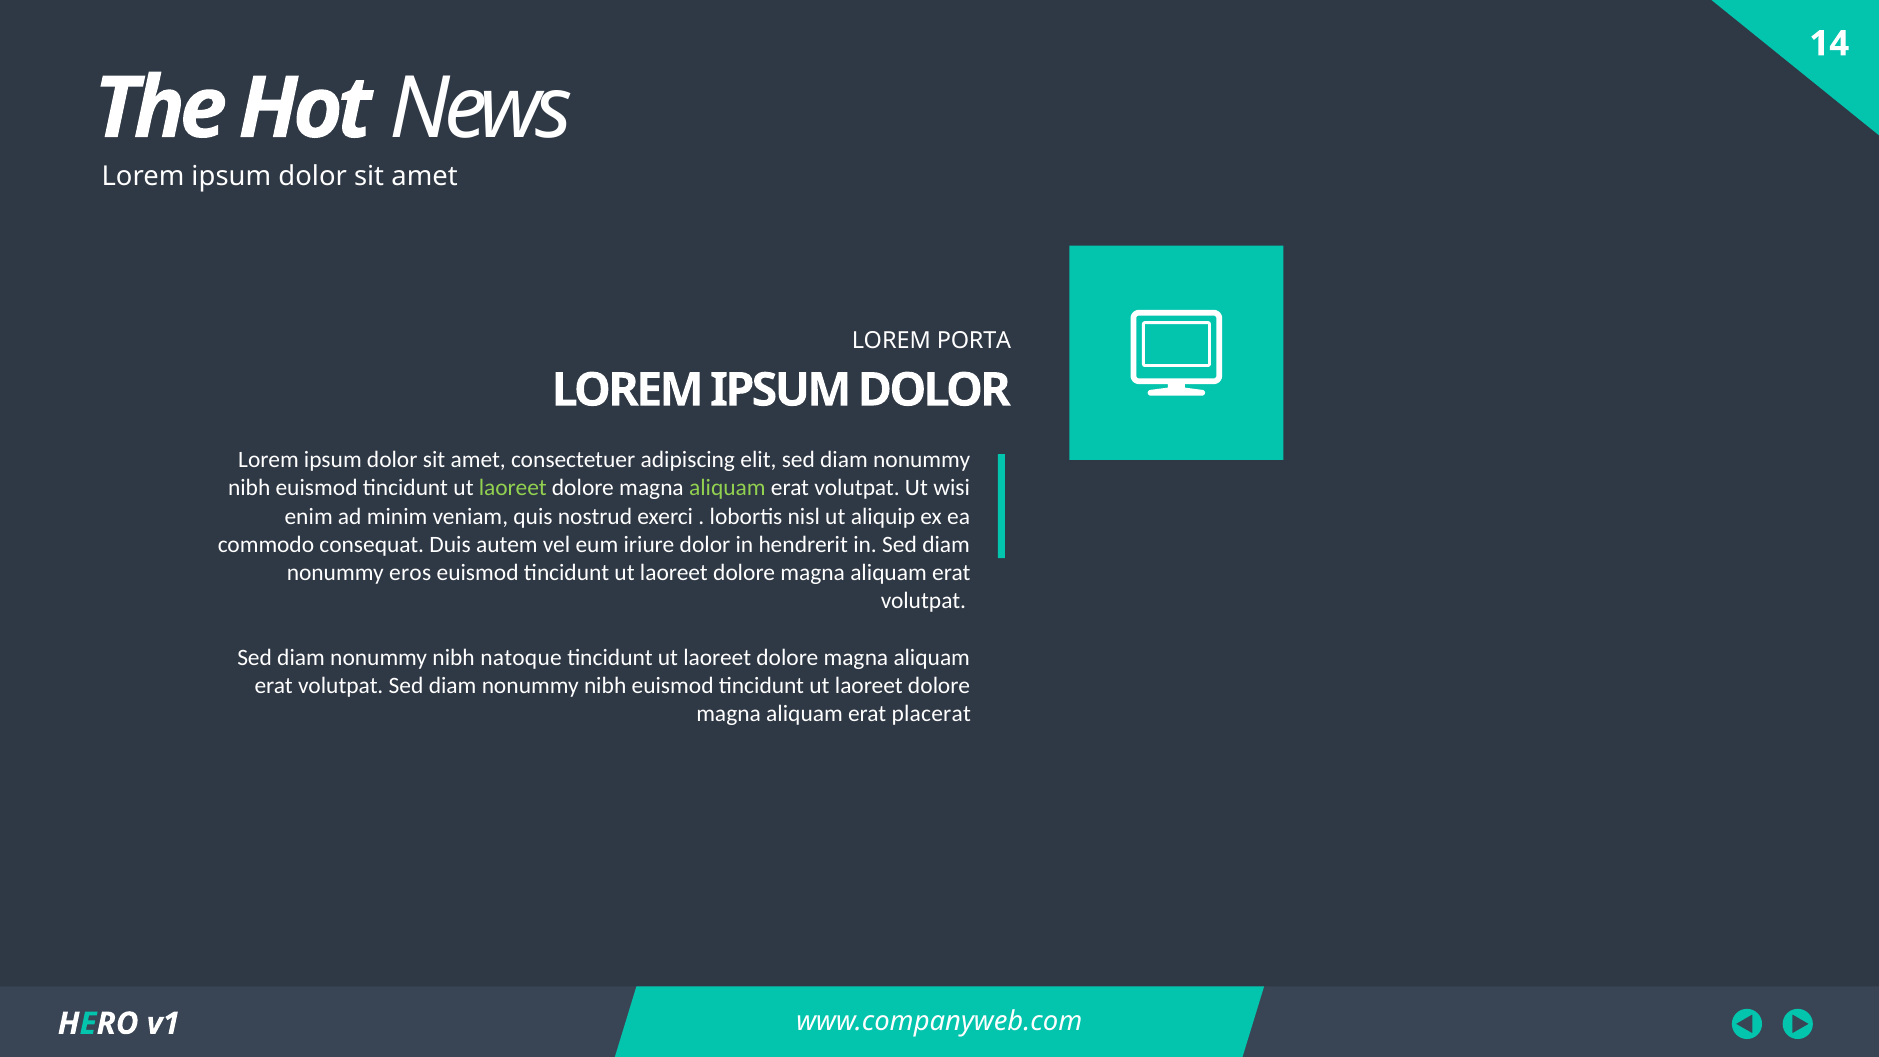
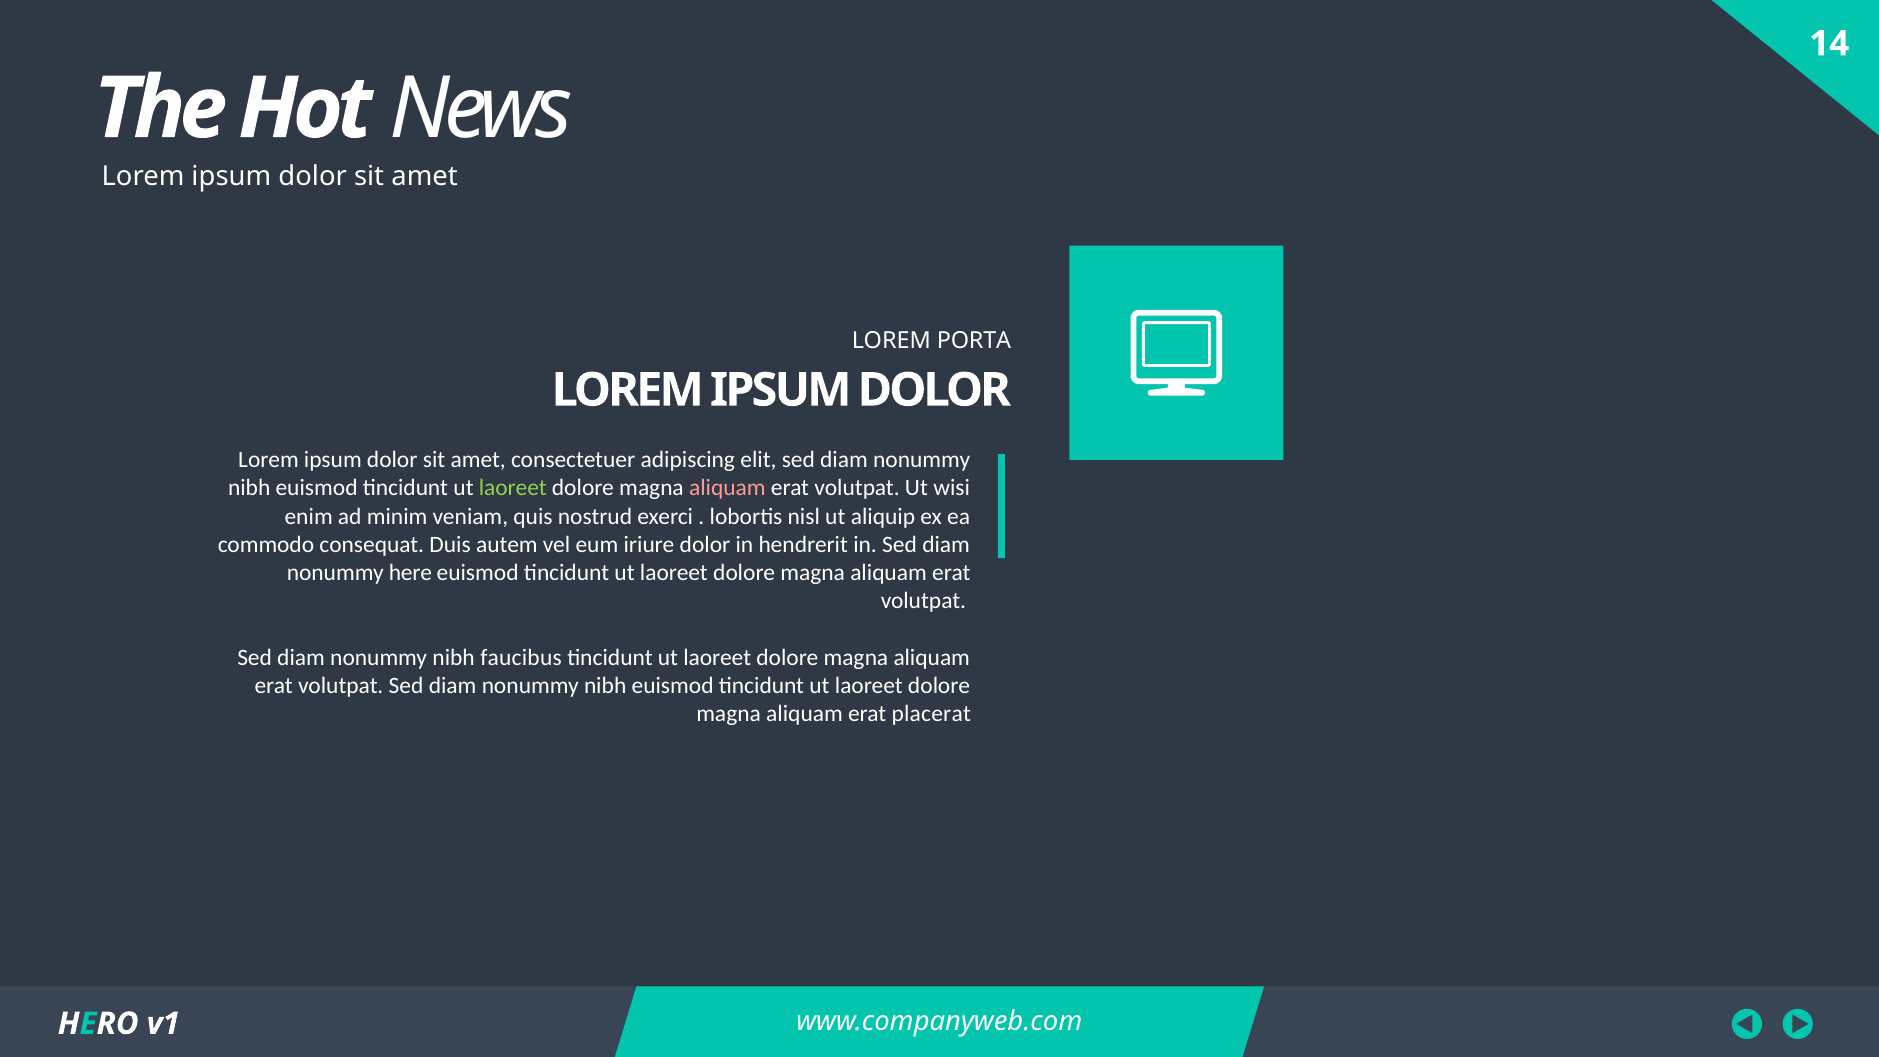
aliquam at (727, 488) colour: light green -> pink
eros: eros -> here
natoque: natoque -> faucibus
